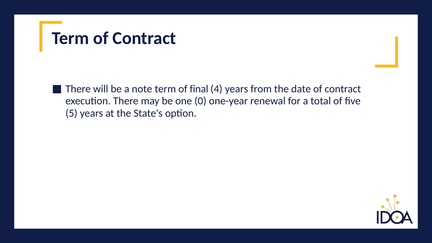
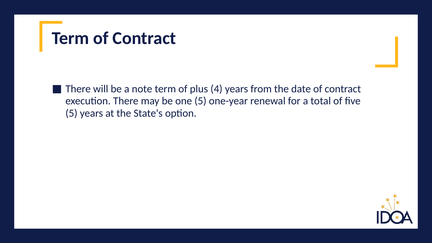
final: final -> plus
one 0: 0 -> 5
